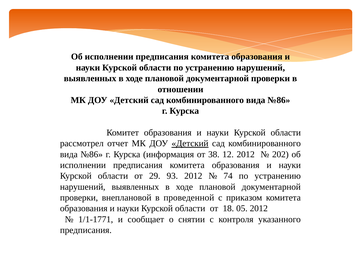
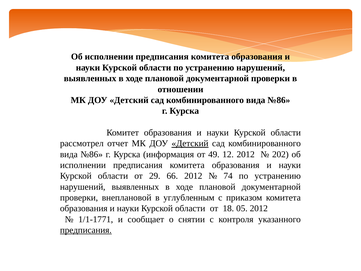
38: 38 -> 49
93: 93 -> 66
проведенной: проведенной -> углубленным
предписания at (86, 230) underline: none -> present
